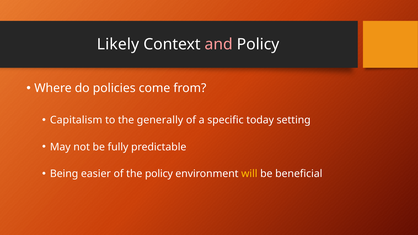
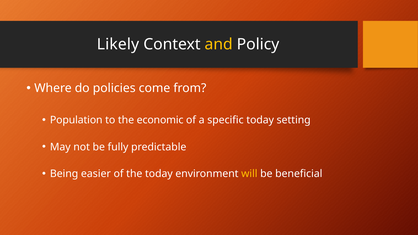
and colour: pink -> yellow
Capitalism: Capitalism -> Population
generally: generally -> economic
the policy: policy -> today
